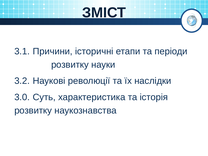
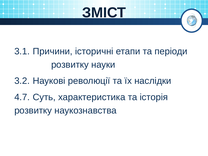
3.0: 3.0 -> 4.7
